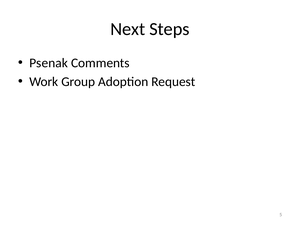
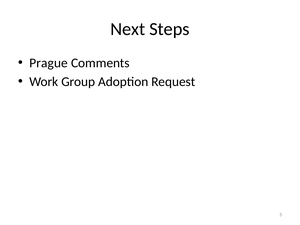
Psenak: Psenak -> Prague
